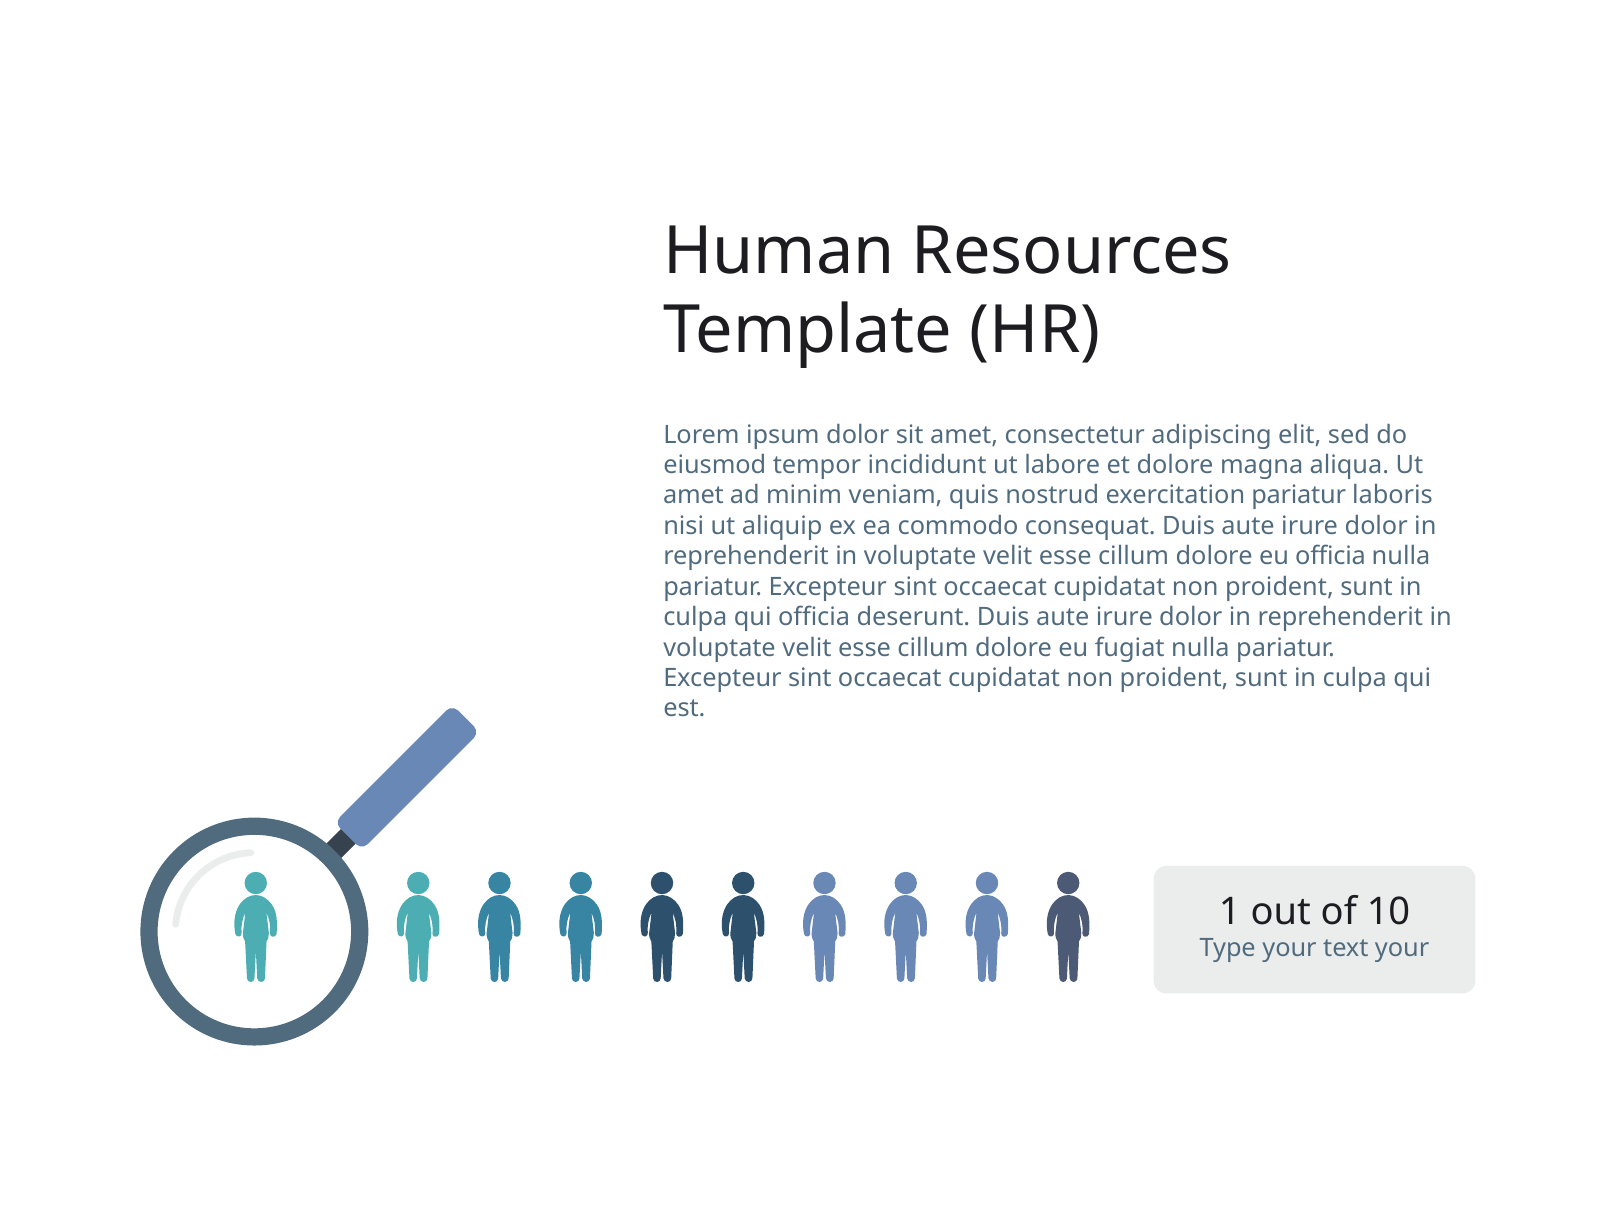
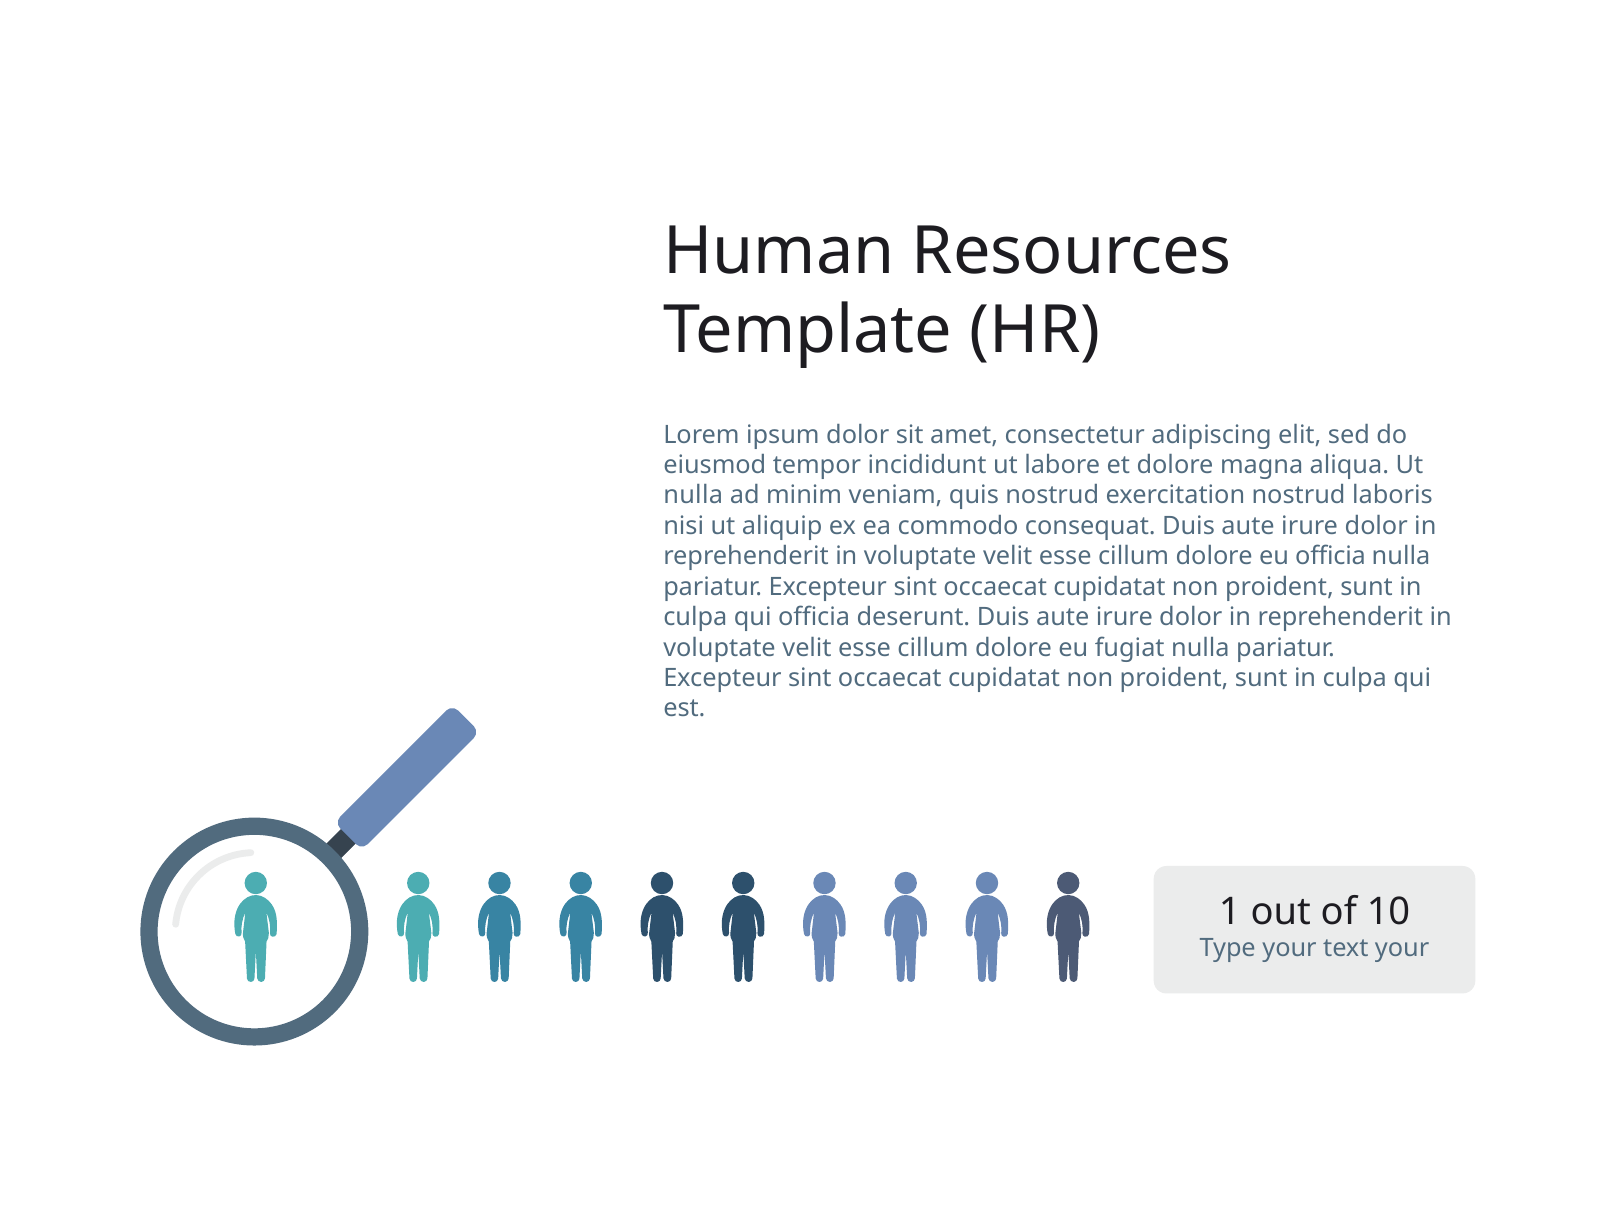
amet at (693, 496): amet -> nulla
exercitation pariatur: pariatur -> nostrud
